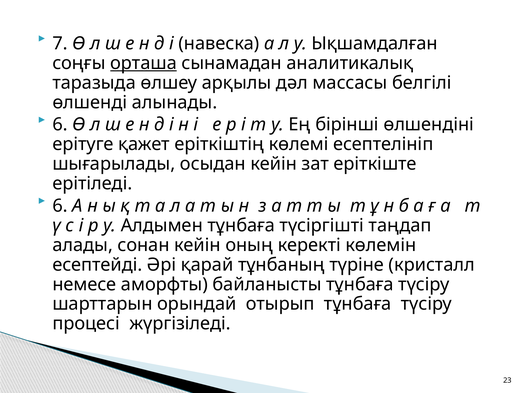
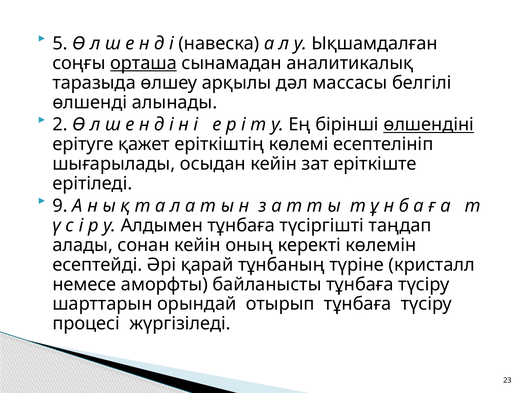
7: 7 -> 5
6 at (60, 125): 6 -> 2
өлшендіні underline: none -> present
6 at (60, 206): 6 -> 9
